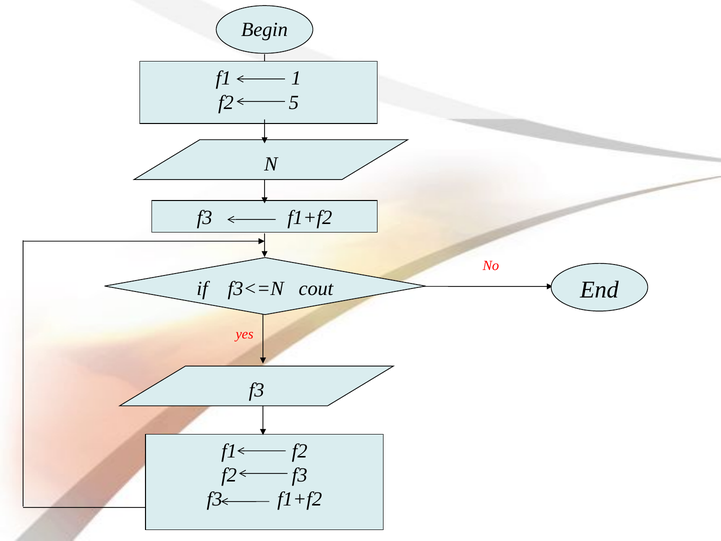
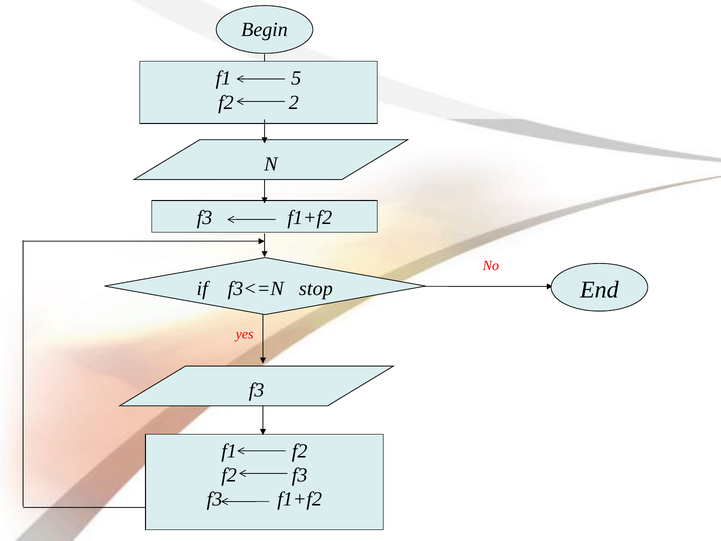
1: 1 -> 5
5: 5 -> 2
cout: cout -> stop
